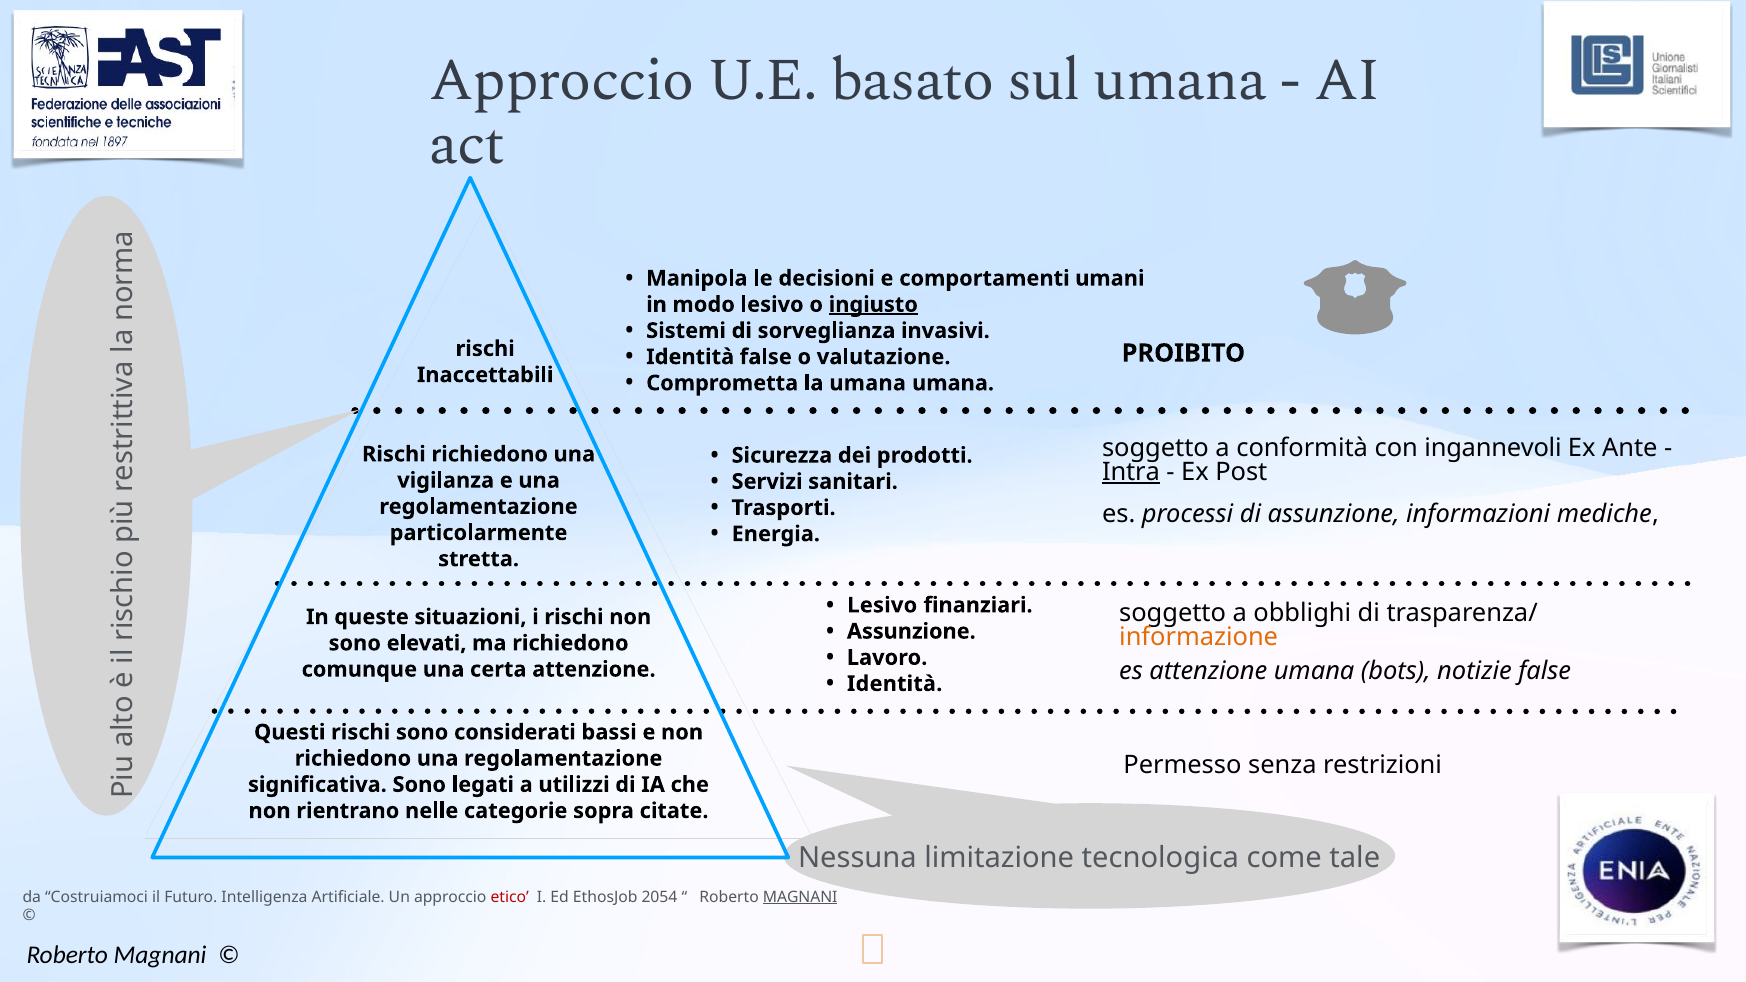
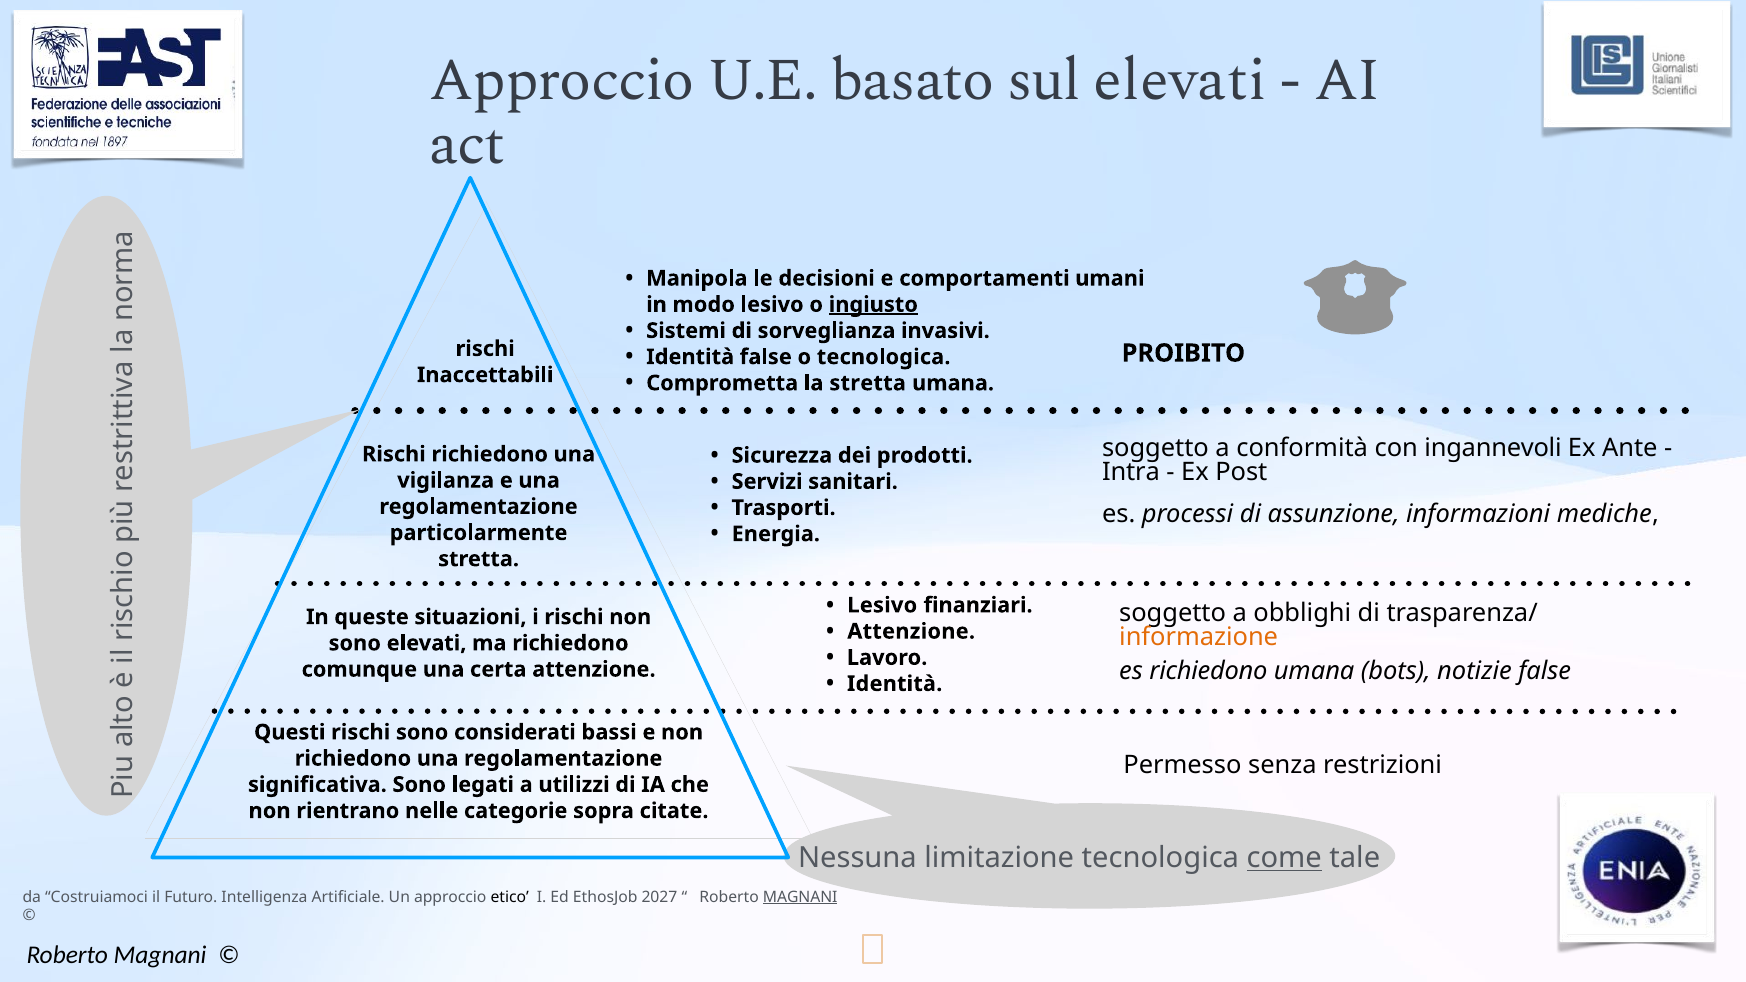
sul umana: umana -> elevati
o valutazione: valutazione -> tecnologica
la umana: umana -> stretta
Intra underline: present -> none
Assunzione at (911, 631): Assunzione -> Attenzione
es attenzione: attenzione -> richiedono
come underline: none -> present
etico colour: red -> black
2054: 2054 -> 2027
